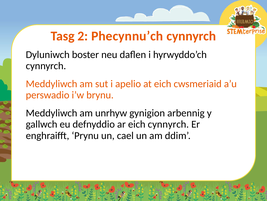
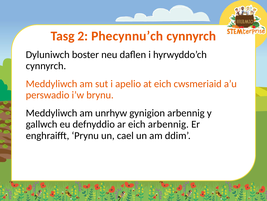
eich cynnyrch: cynnyrch -> arbennig
